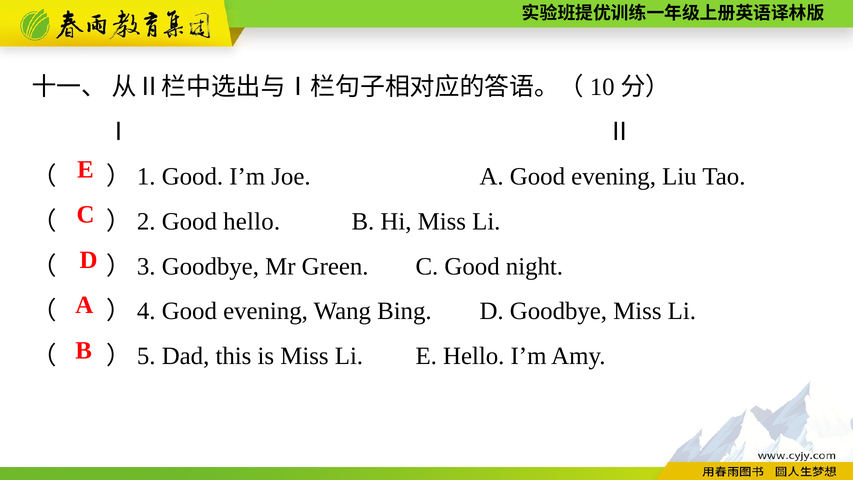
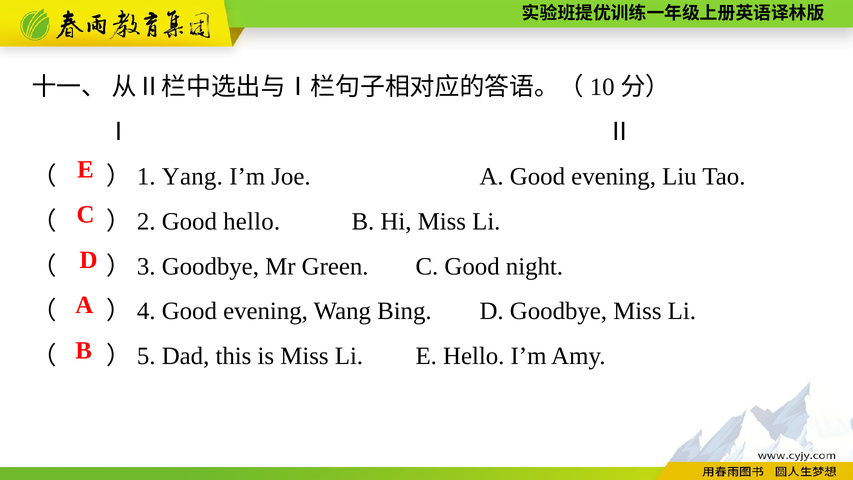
Good at (192, 177): Good -> Yang
